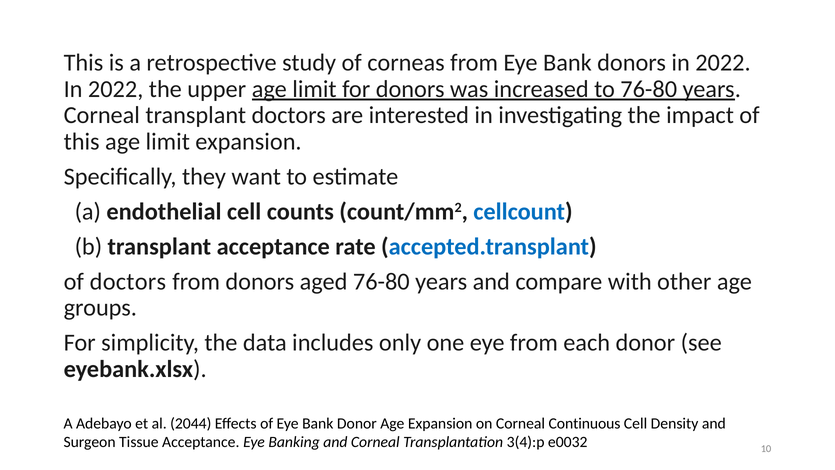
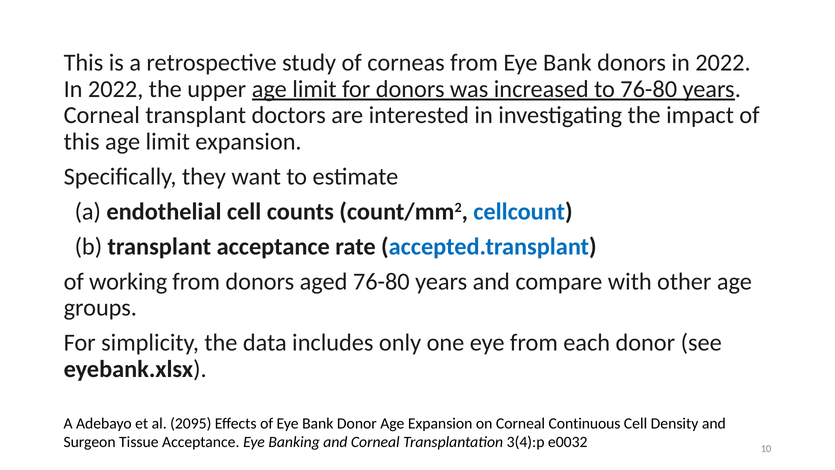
of doctors: doctors -> working
2044: 2044 -> 2095
